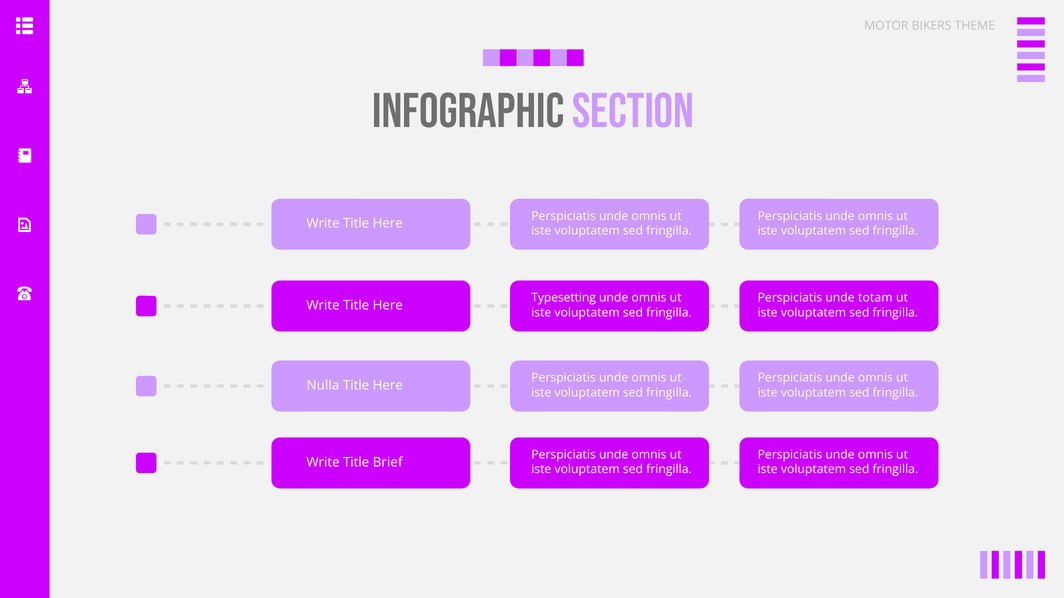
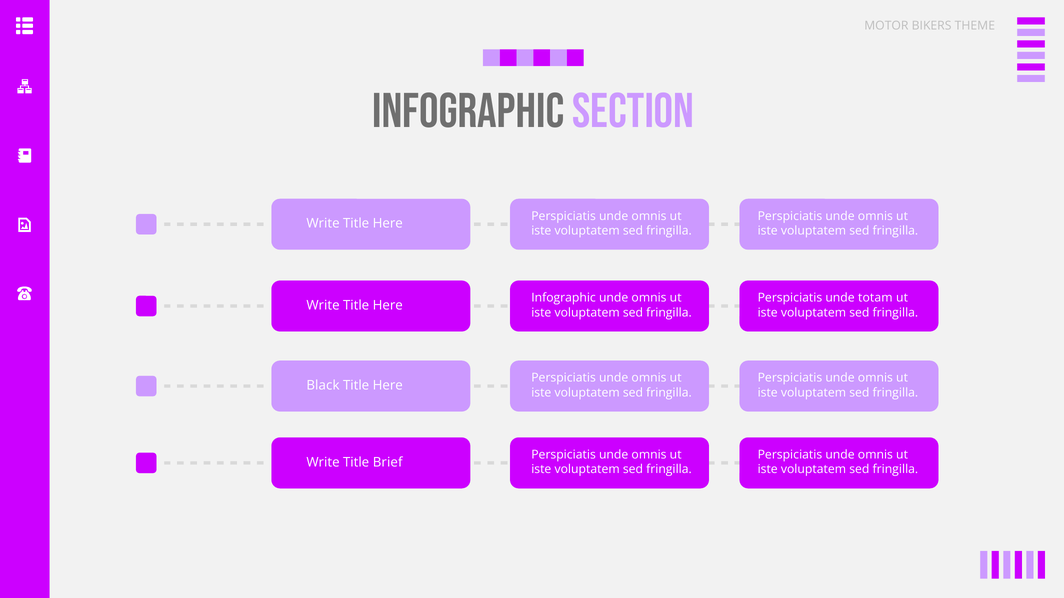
Typesetting at (564, 298): Typesetting -> Infographic
Nulla: Nulla -> Black
